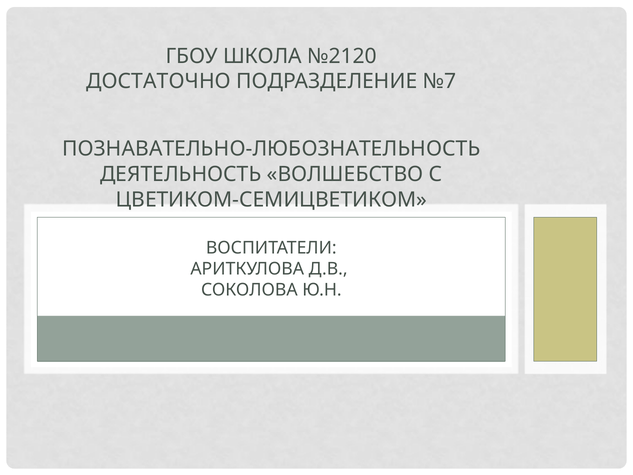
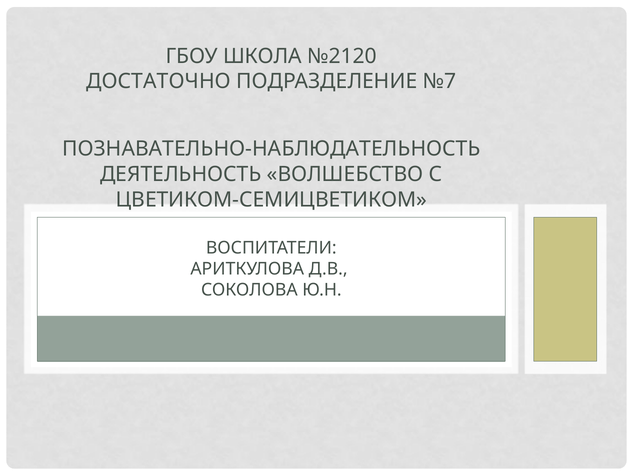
ПОЗНАВАТЕЛЬНО-ЛЮБОЗНАТЕЛЬНОСТЬ: ПОЗНАВАТЕЛЬНО-ЛЮБОЗНАТЕЛЬНОСТЬ -> ПОЗНАВАТЕЛЬНО-НАБЛЮДАТЕЛЬНОСТЬ
